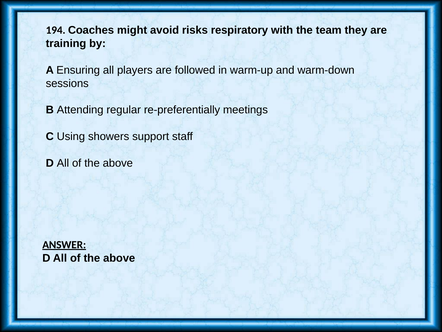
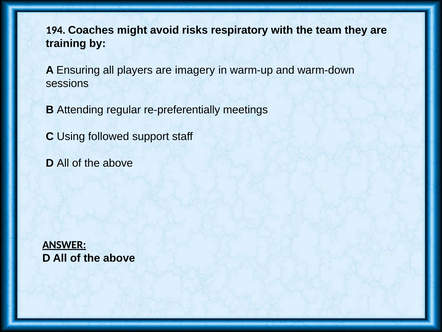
followed: followed -> imagery
showers: showers -> followed
